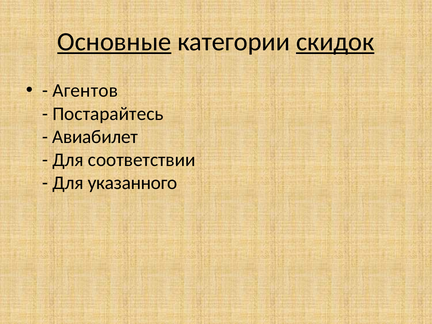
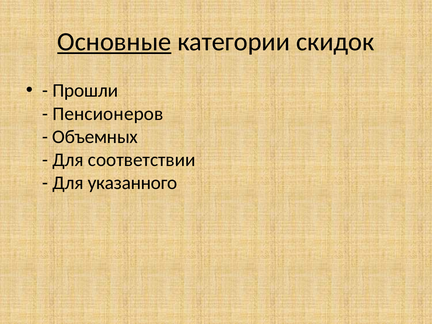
скидок underline: present -> none
Агентов: Агентов -> Прошли
Постарайтесь: Постарайтесь -> Пенсионеров
Авиабилет: Авиабилет -> Объемных
